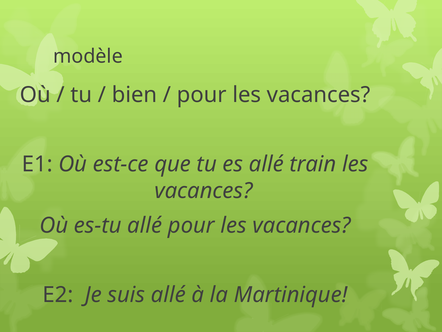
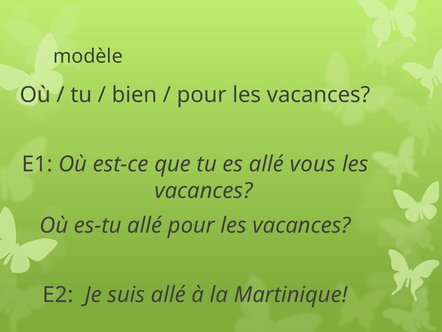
train: train -> vous
